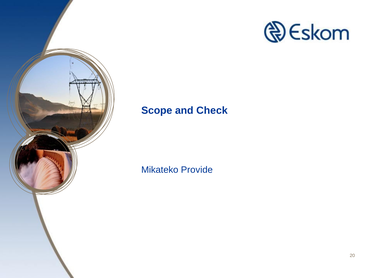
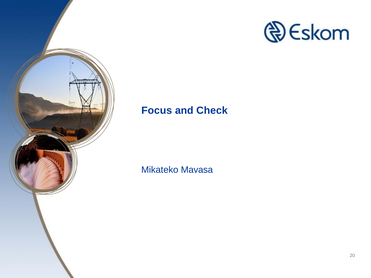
Scope: Scope -> Focus
Provide: Provide -> Mavasa
